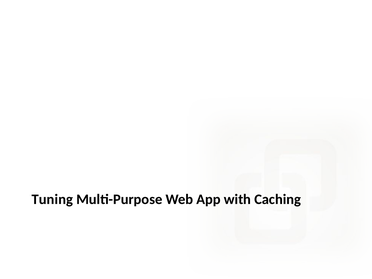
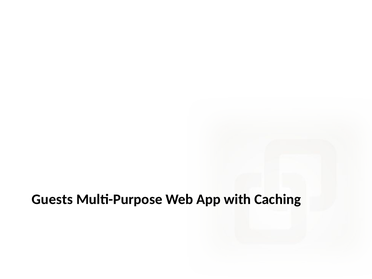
Tuning: Tuning -> Guests
